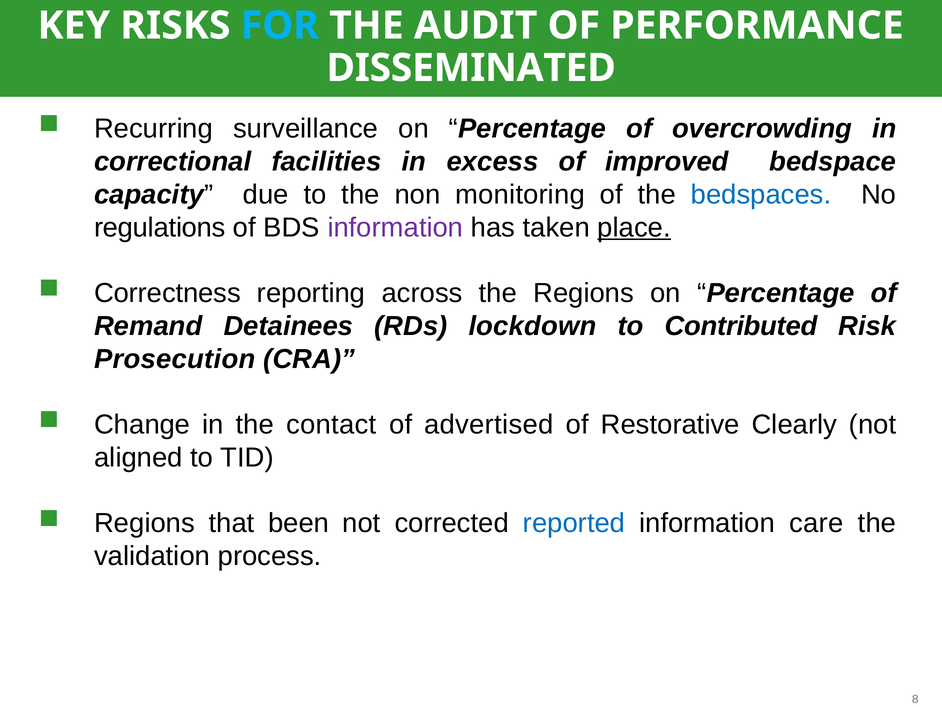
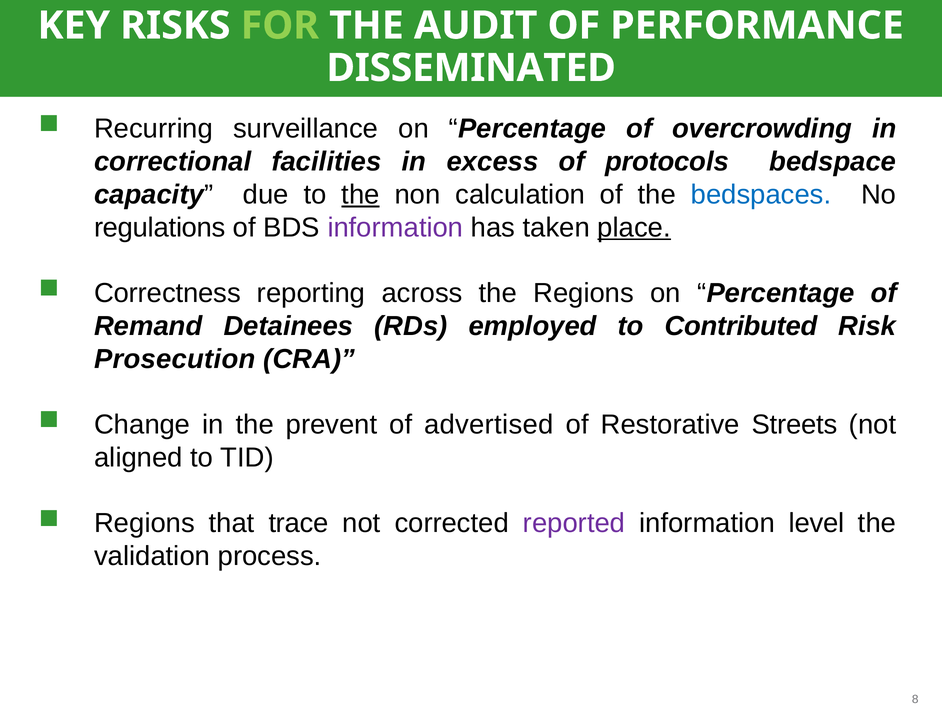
FOR colour: light blue -> light green
improved: improved -> protocols
the at (361, 194) underline: none -> present
monitoring: monitoring -> calculation
lockdown: lockdown -> employed
contact: contact -> prevent
Clearly: Clearly -> Streets
been: been -> trace
reported colour: blue -> purple
care: care -> level
